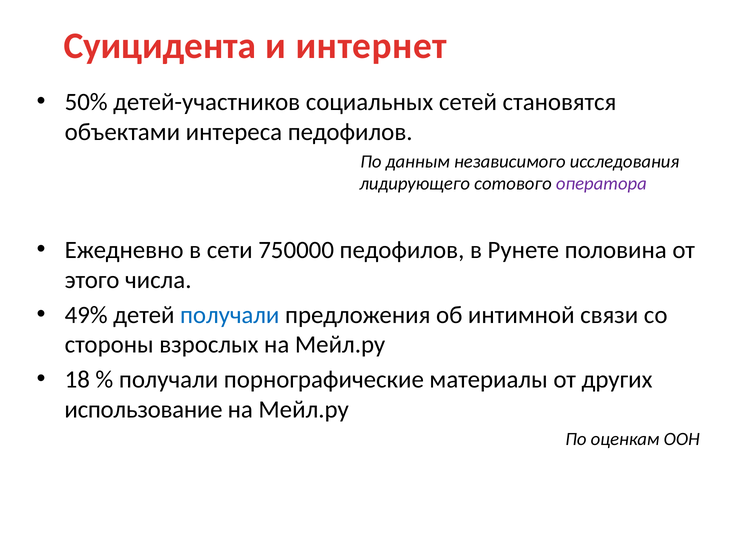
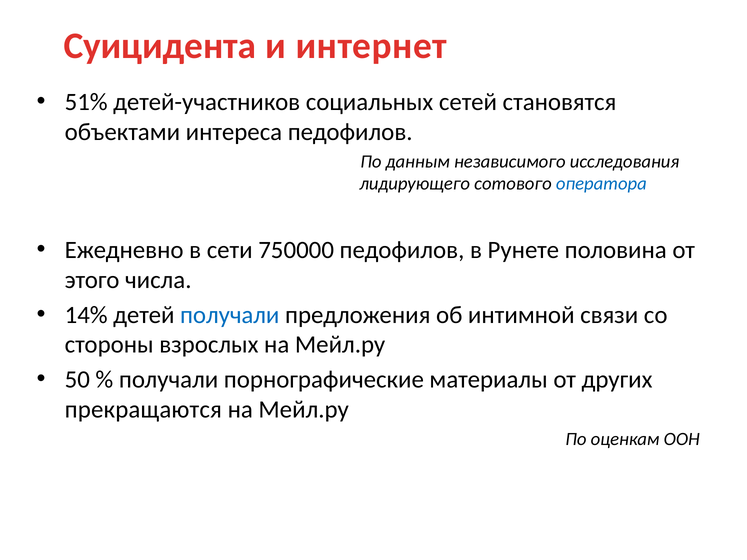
50%: 50% -> 51%
оператора colour: purple -> blue
49%: 49% -> 14%
18: 18 -> 50
использование: использование -> прекращаются
